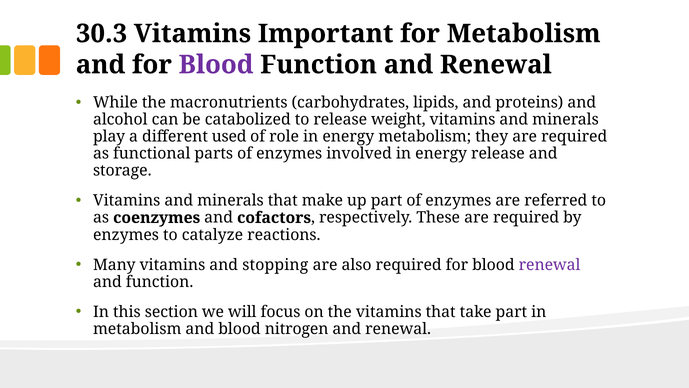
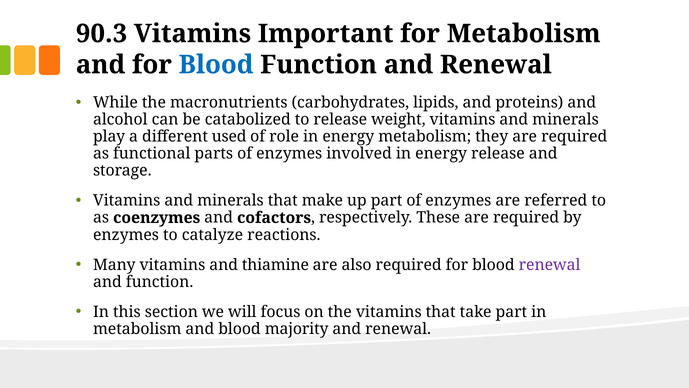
30.3: 30.3 -> 90.3
Blood at (216, 65) colour: purple -> blue
stopping: stopping -> thiamine
nitrogen: nitrogen -> majority
